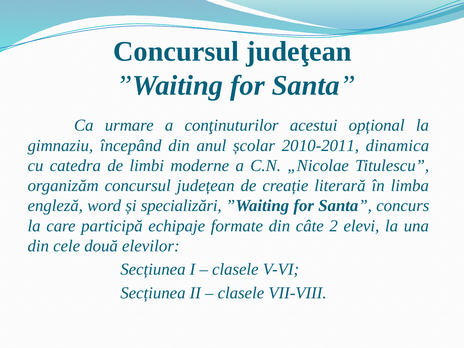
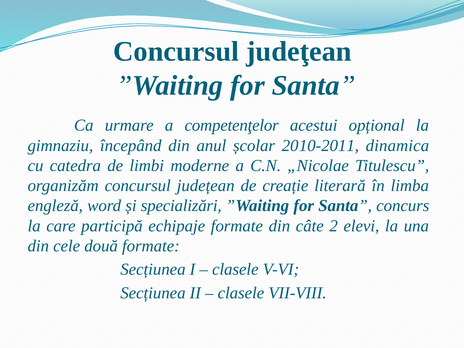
conţinuturilor: conţinuturilor -> competenţelor
două elevilor: elevilor -> formate
